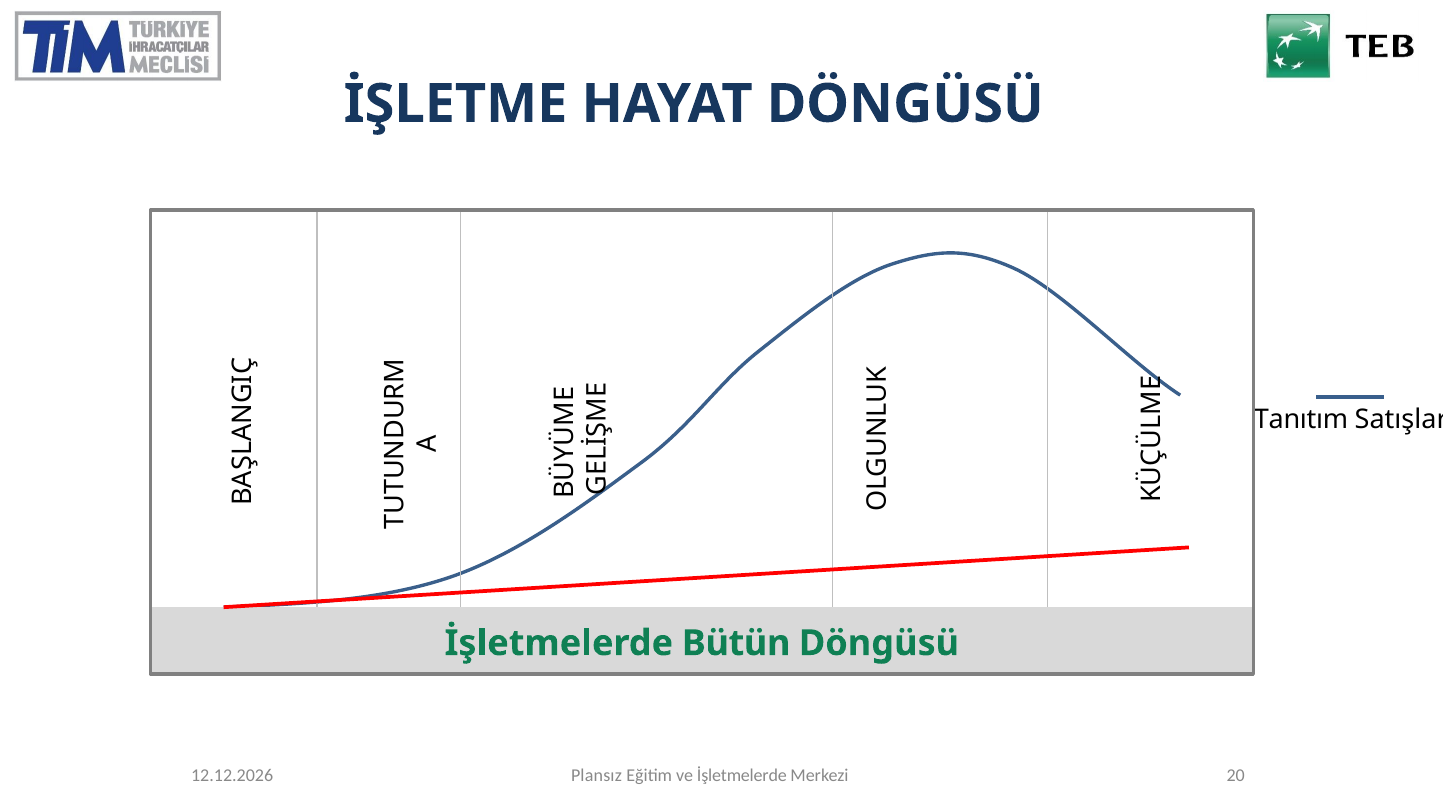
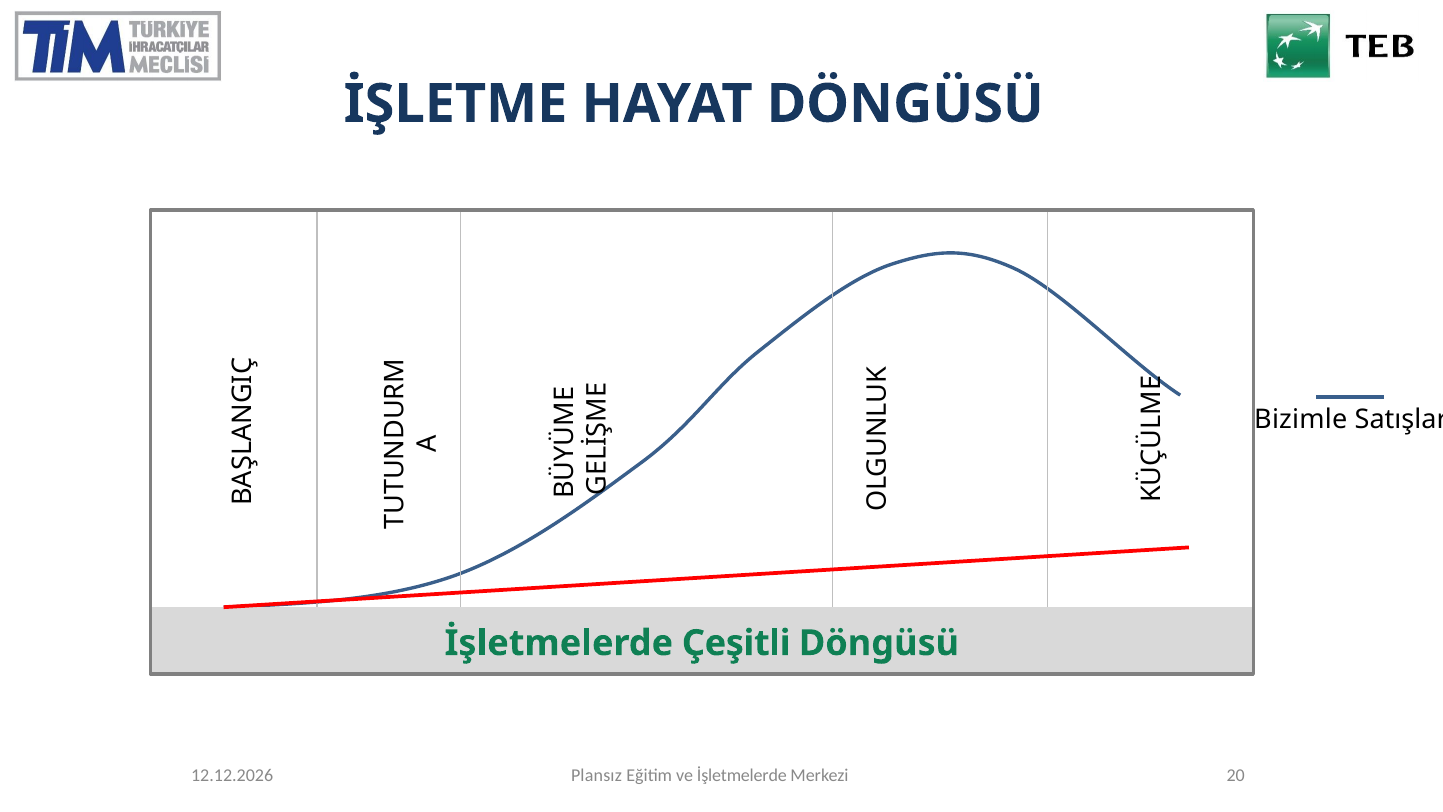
Tanıtım: Tanıtım -> Bizimle
Bütün: Bütün -> Çeşitli
